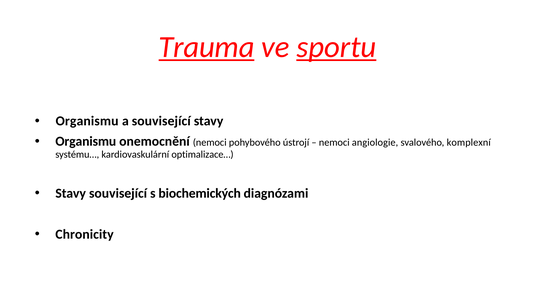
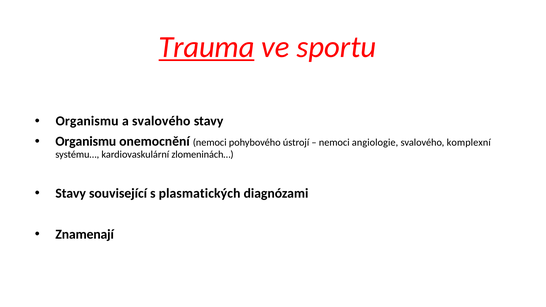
sportu underline: present -> none
a související: související -> svalového
optimalizace…: optimalizace… -> zlomeninách…
biochemických: biochemických -> plasmatických
Chronicity: Chronicity -> Znamenají
